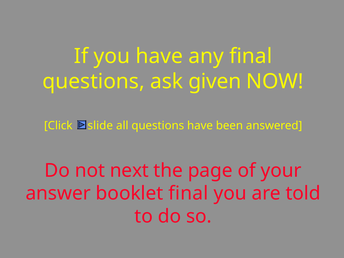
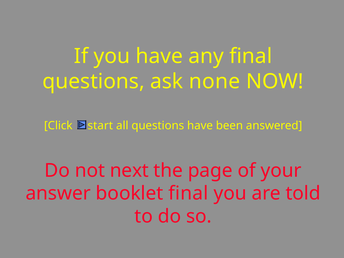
given: given -> none
slide: slide -> start
